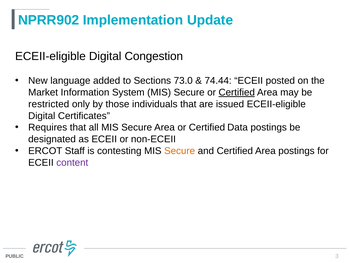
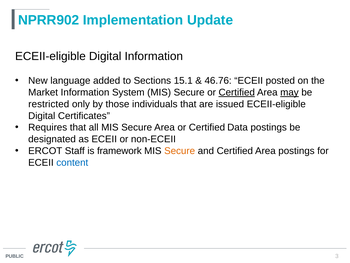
Digital Congestion: Congestion -> Information
73.0: 73.0 -> 15.1
74.44: 74.44 -> 46.76
may underline: none -> present
contesting: contesting -> framework
content colour: purple -> blue
